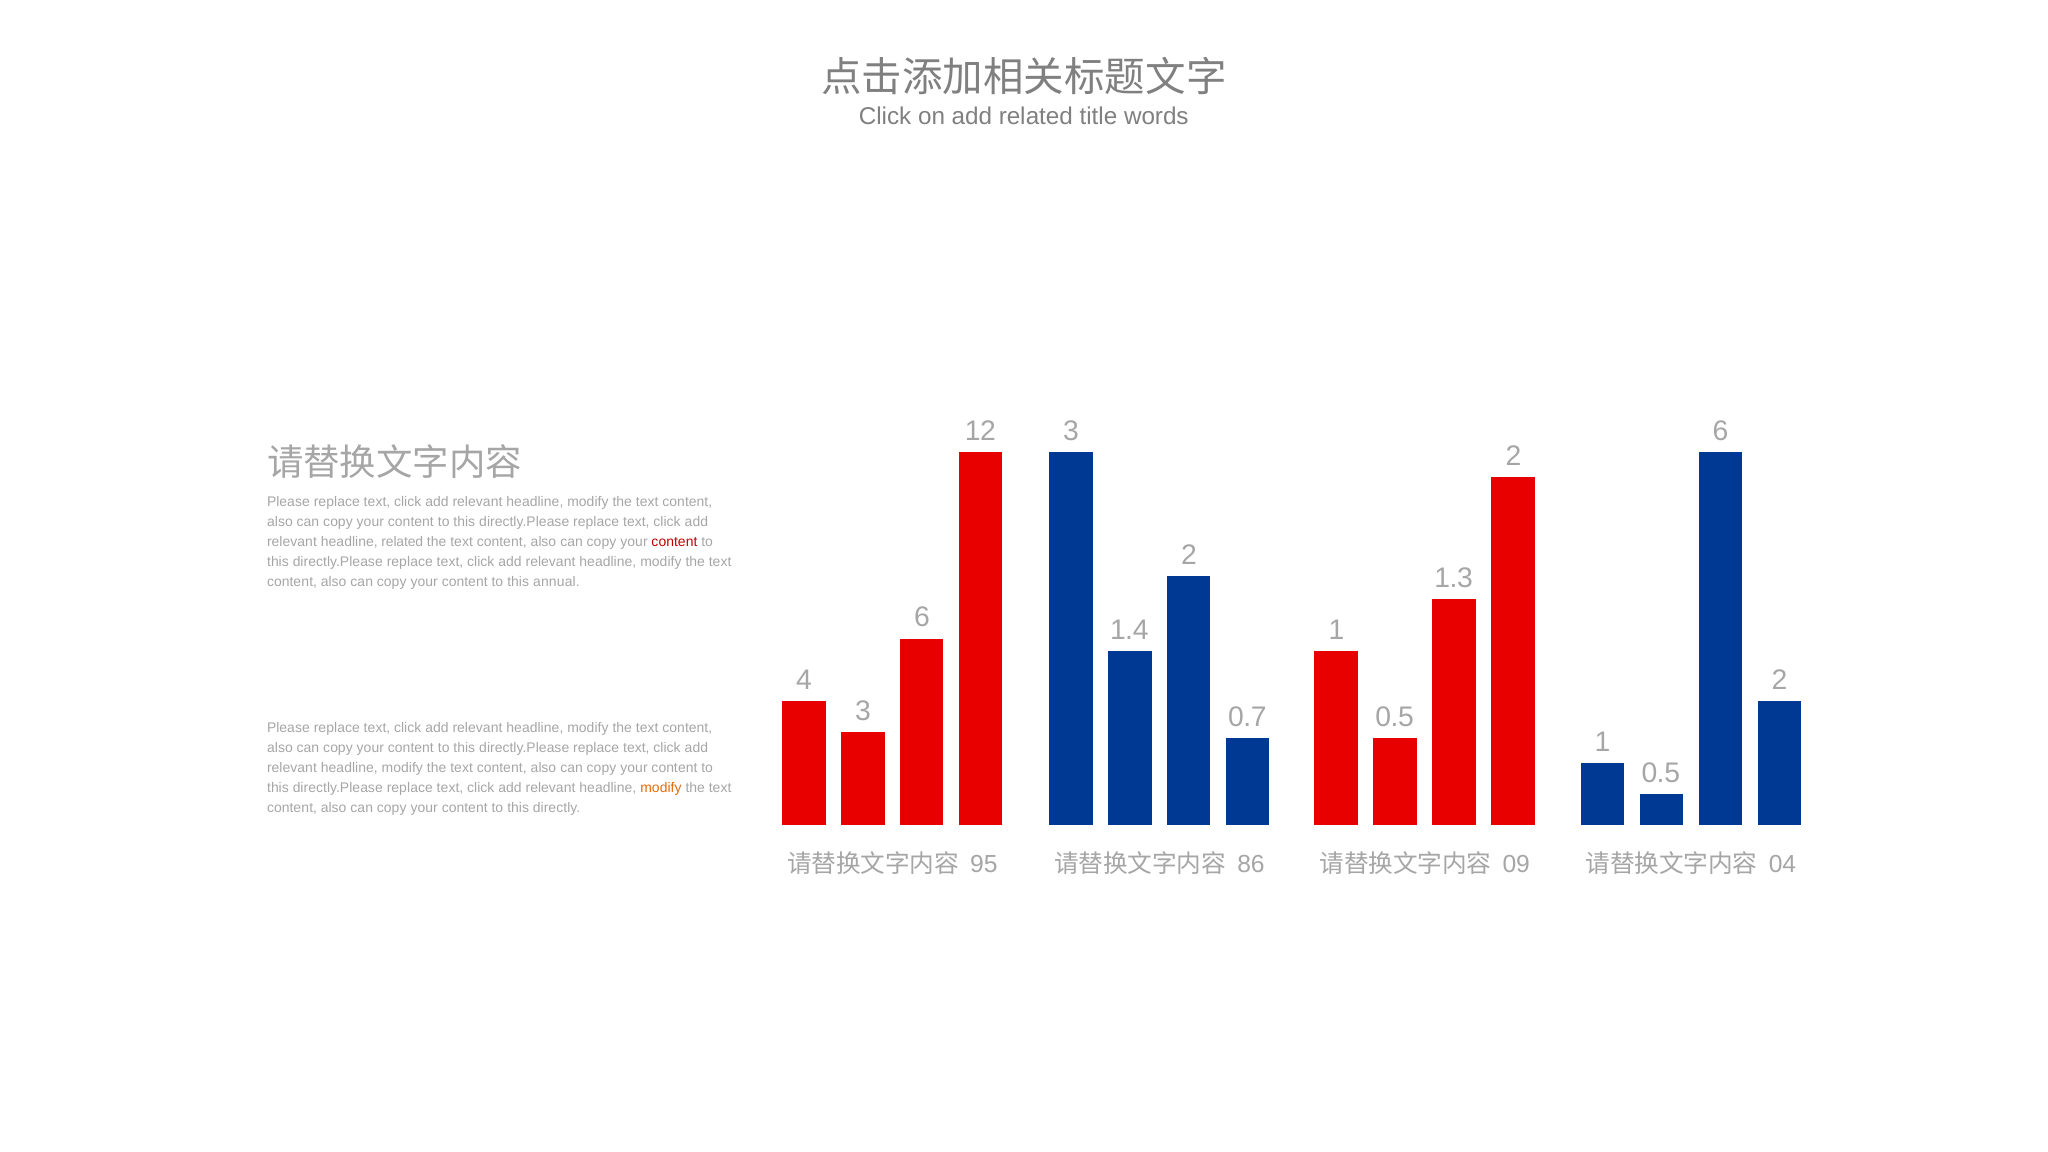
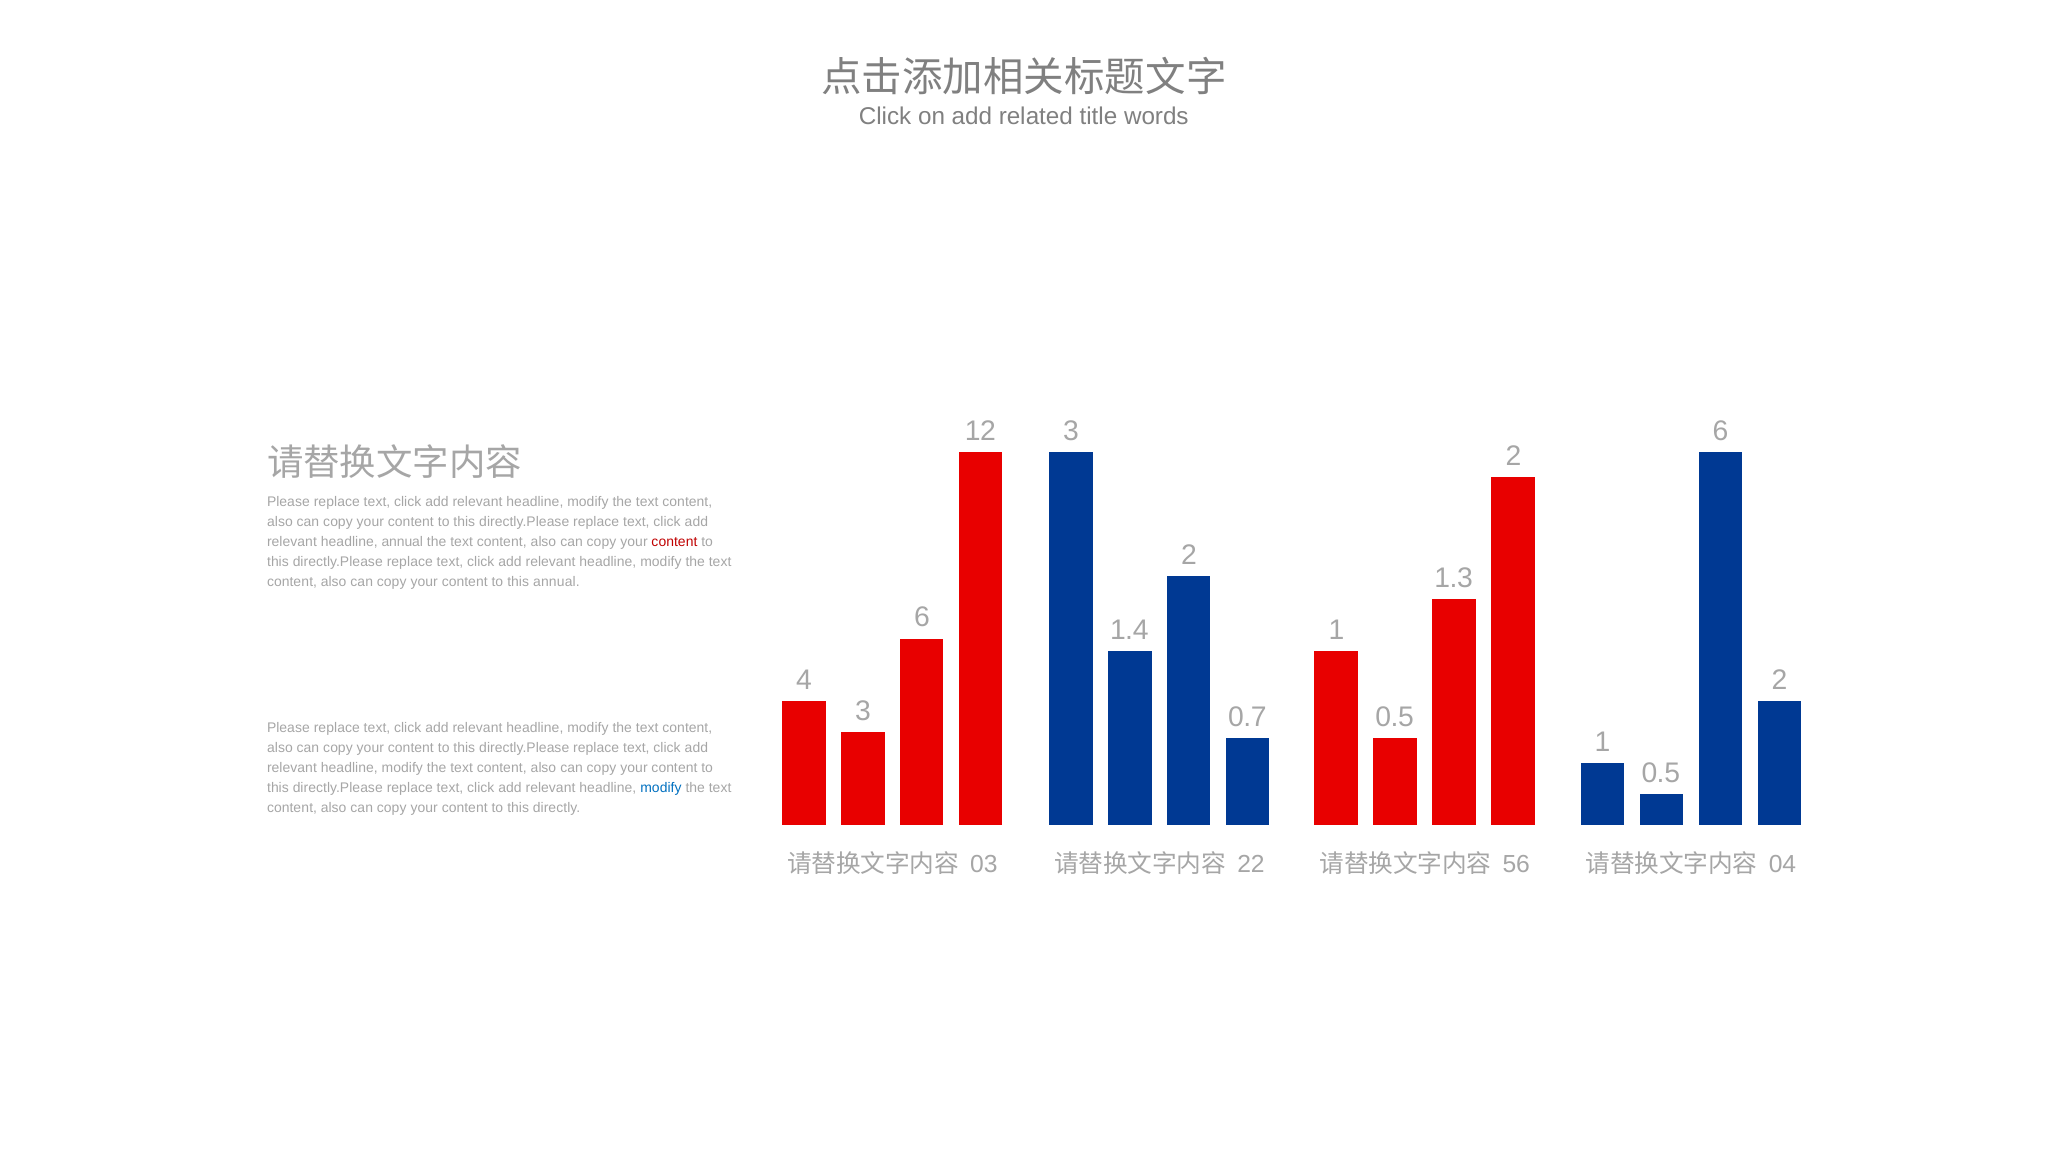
headline related: related -> annual
modify at (661, 788) colour: orange -> blue
95: 95 -> 03
86: 86 -> 22
09: 09 -> 56
